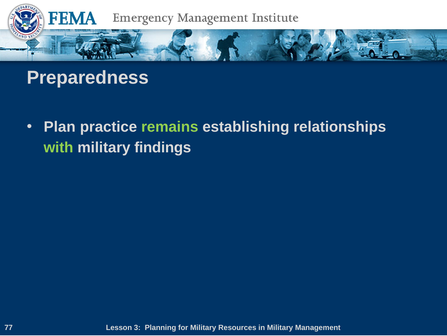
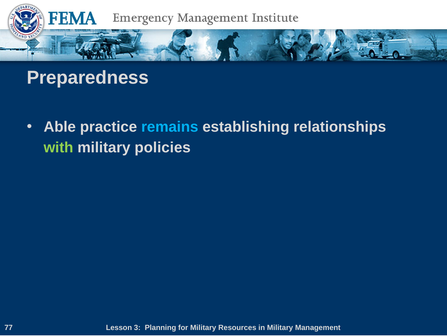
Plan: Plan -> Able
remains colour: light green -> light blue
findings: findings -> policies
